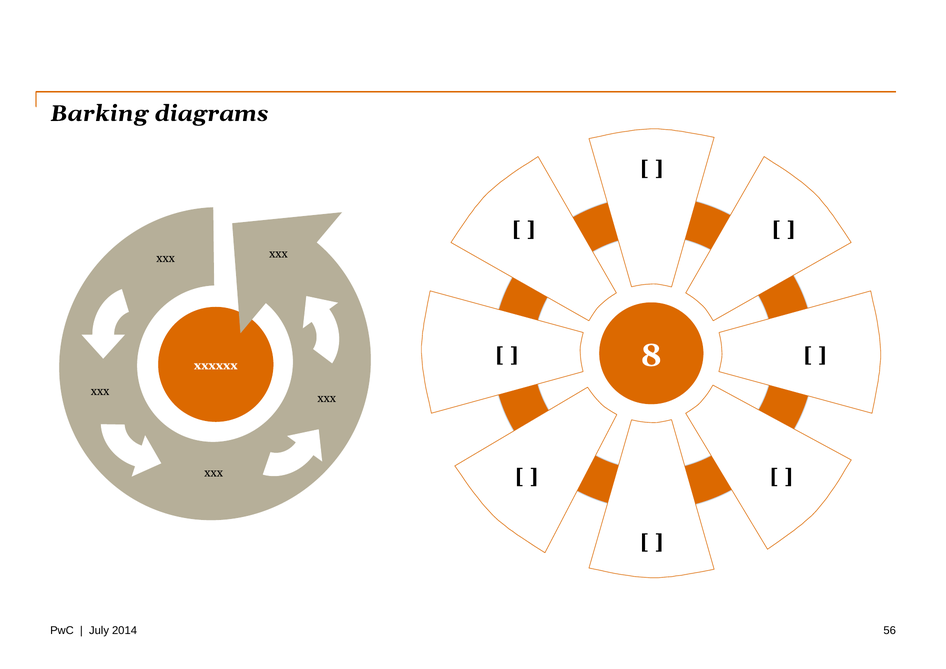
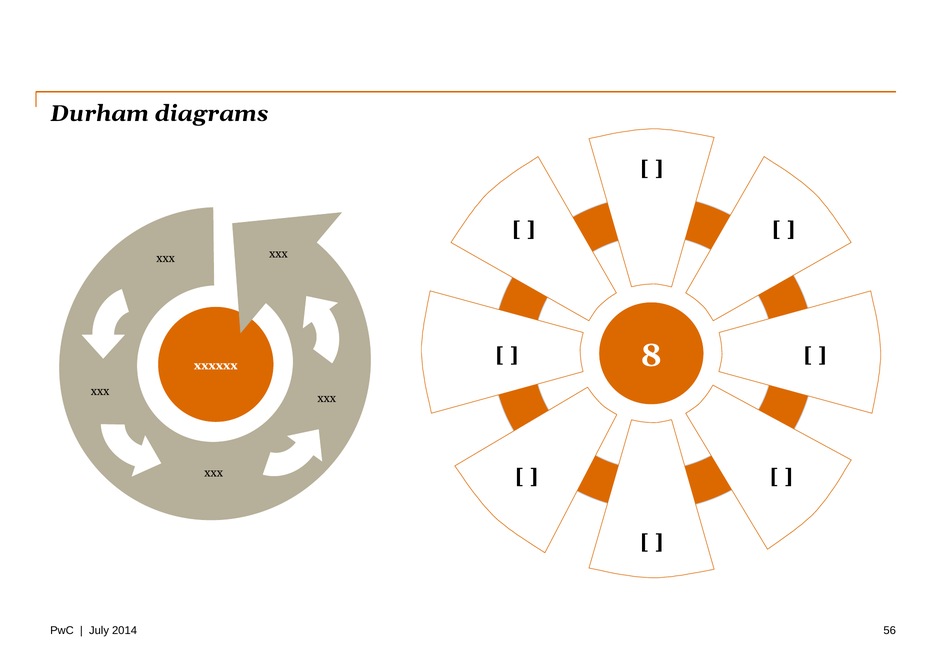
Barking: Barking -> Durham
